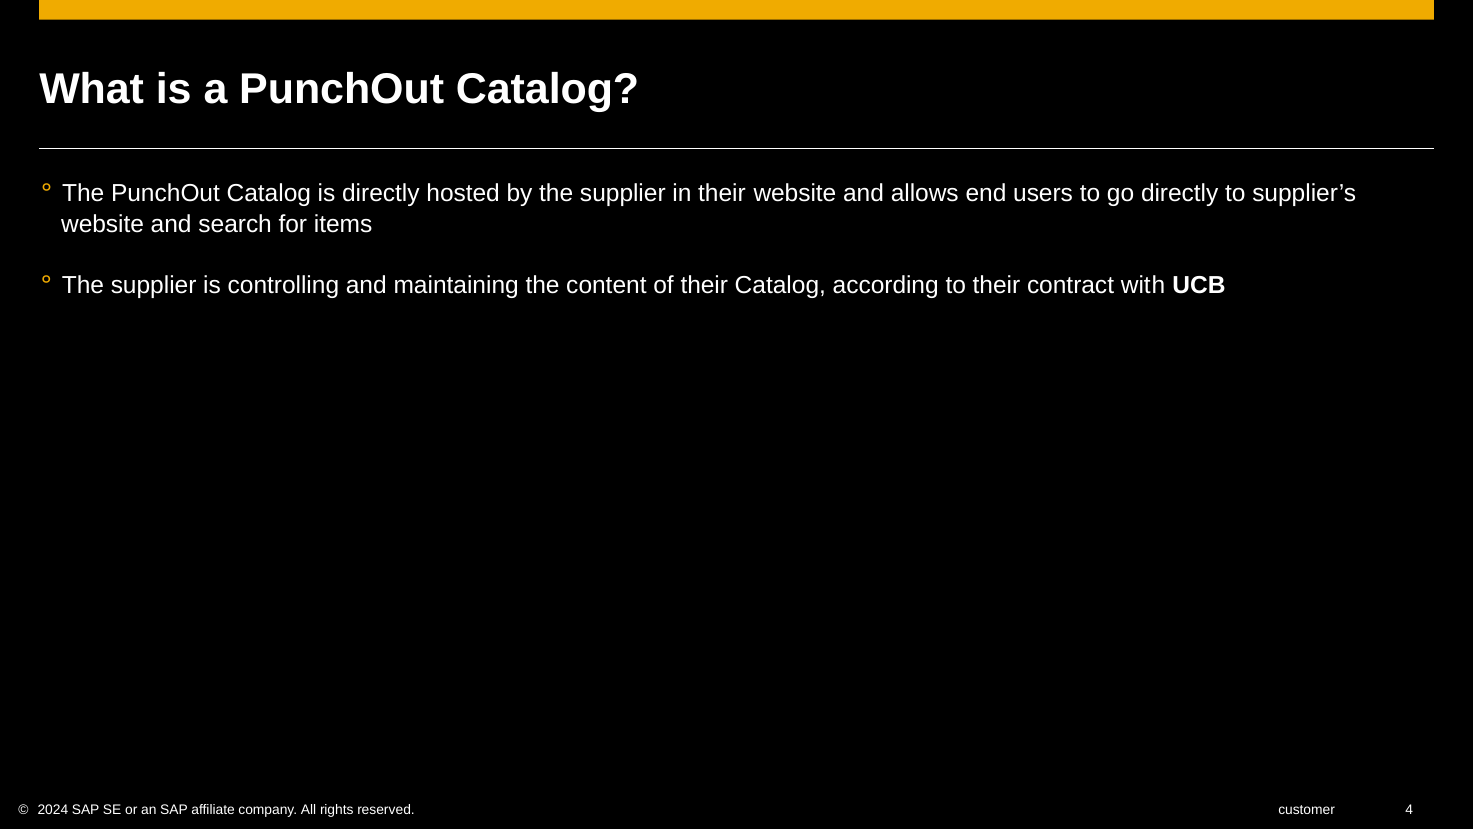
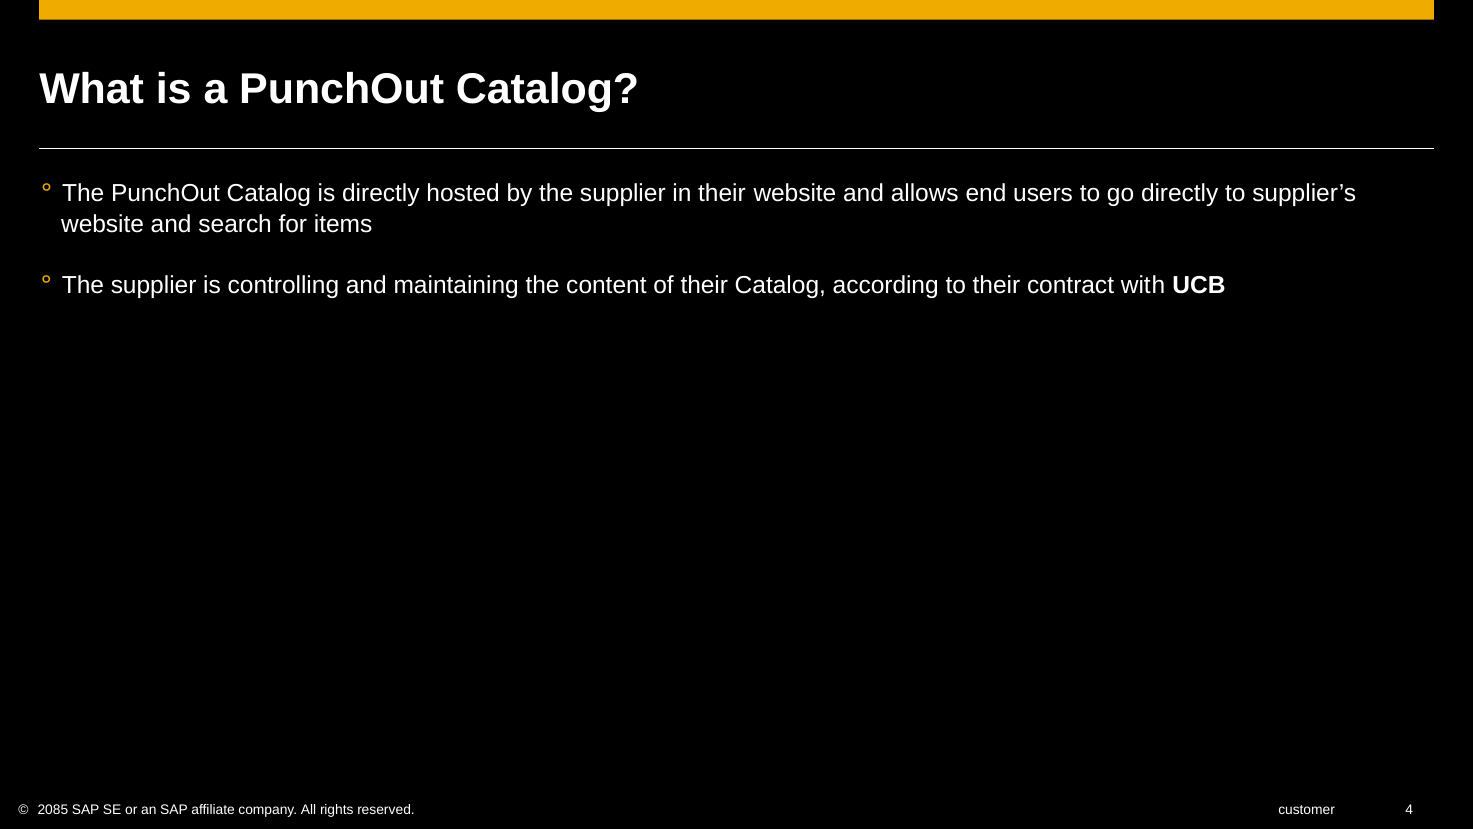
2024: 2024 -> 2085
